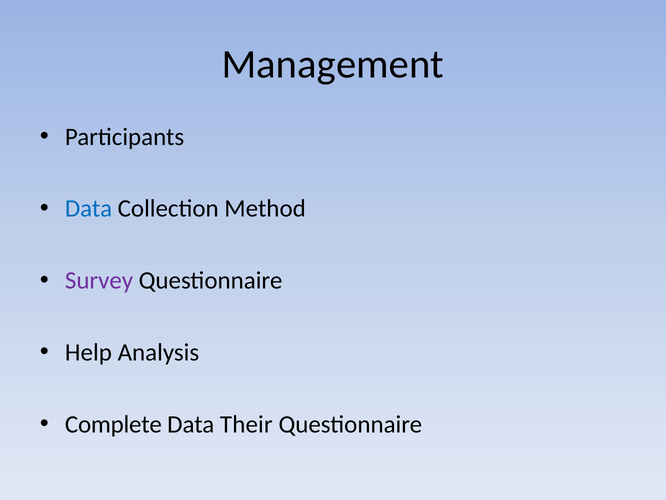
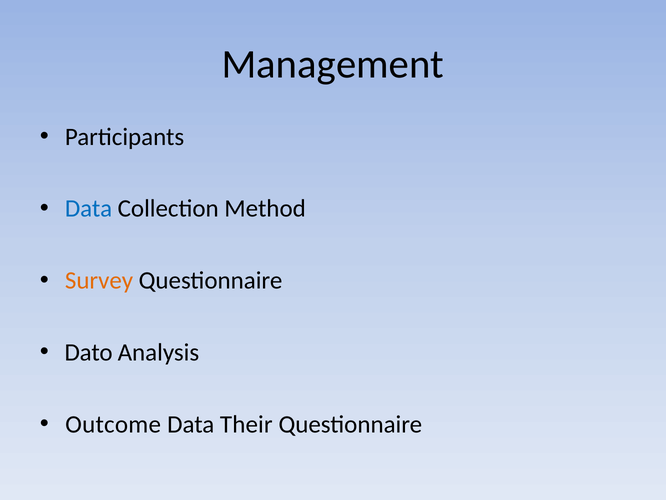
Survey colour: purple -> orange
Help: Help -> Dato
Complete: Complete -> Outcome
